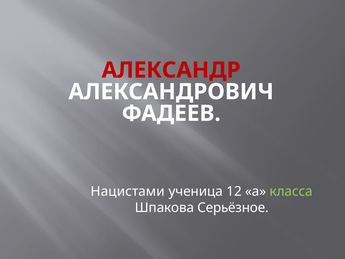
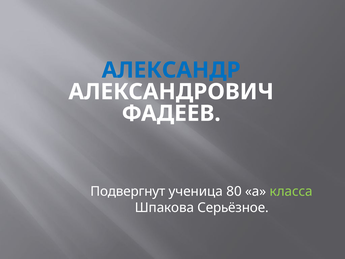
АЛЕКСАНДР colour: red -> blue
Нацистами: Нацистами -> Подвергнут
12: 12 -> 80
